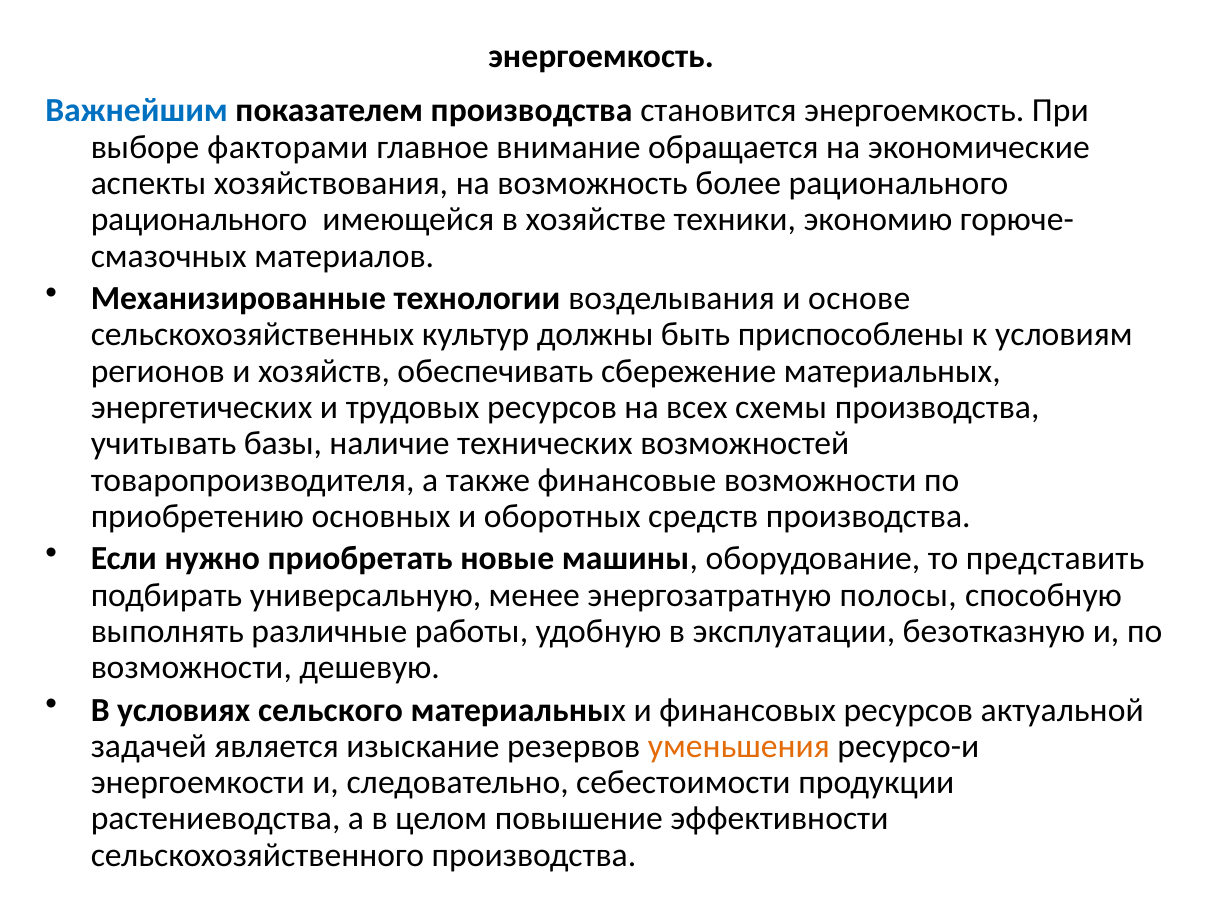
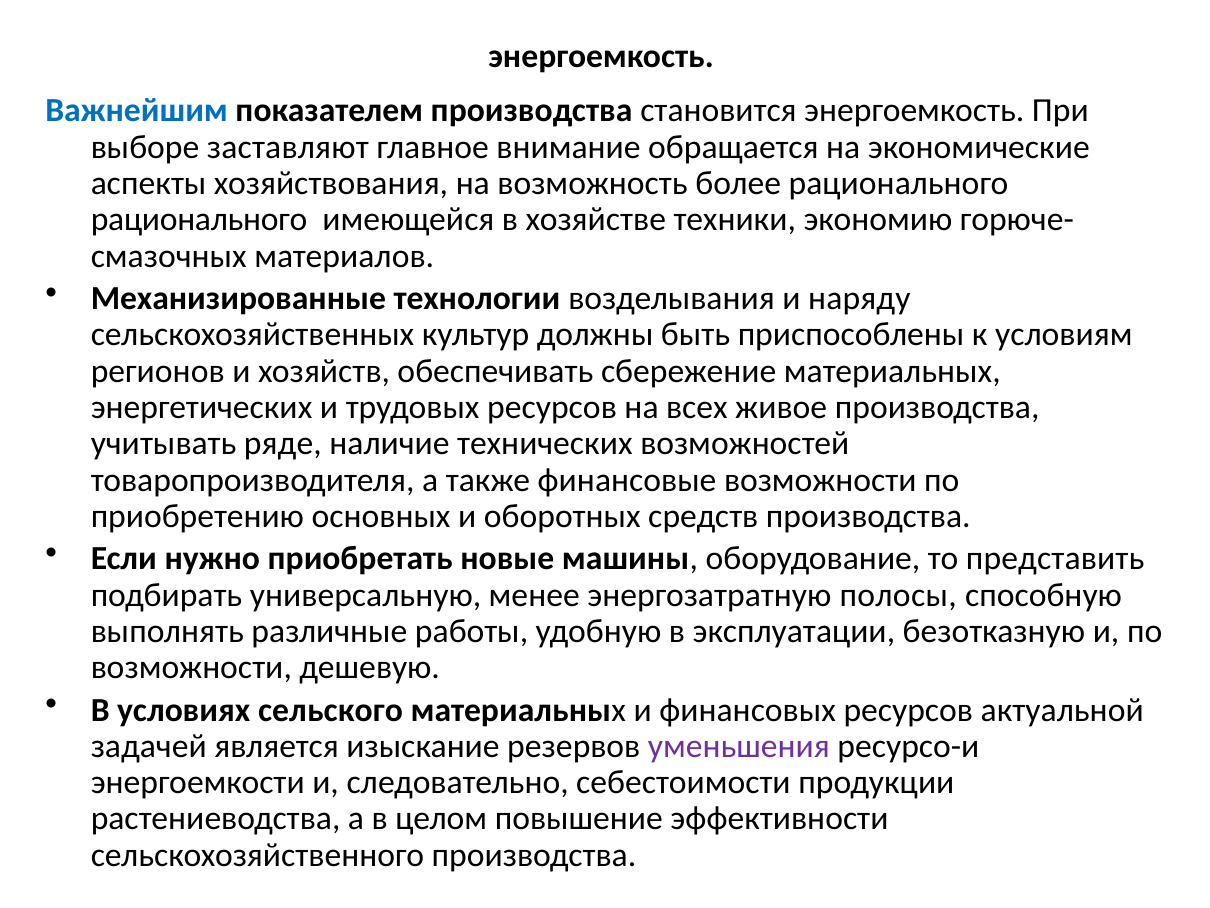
факторами: факторами -> заставляют
основе: основе -> наряду
схемы: схемы -> живое
базы: базы -> ряде
уменьшения colour: orange -> purple
